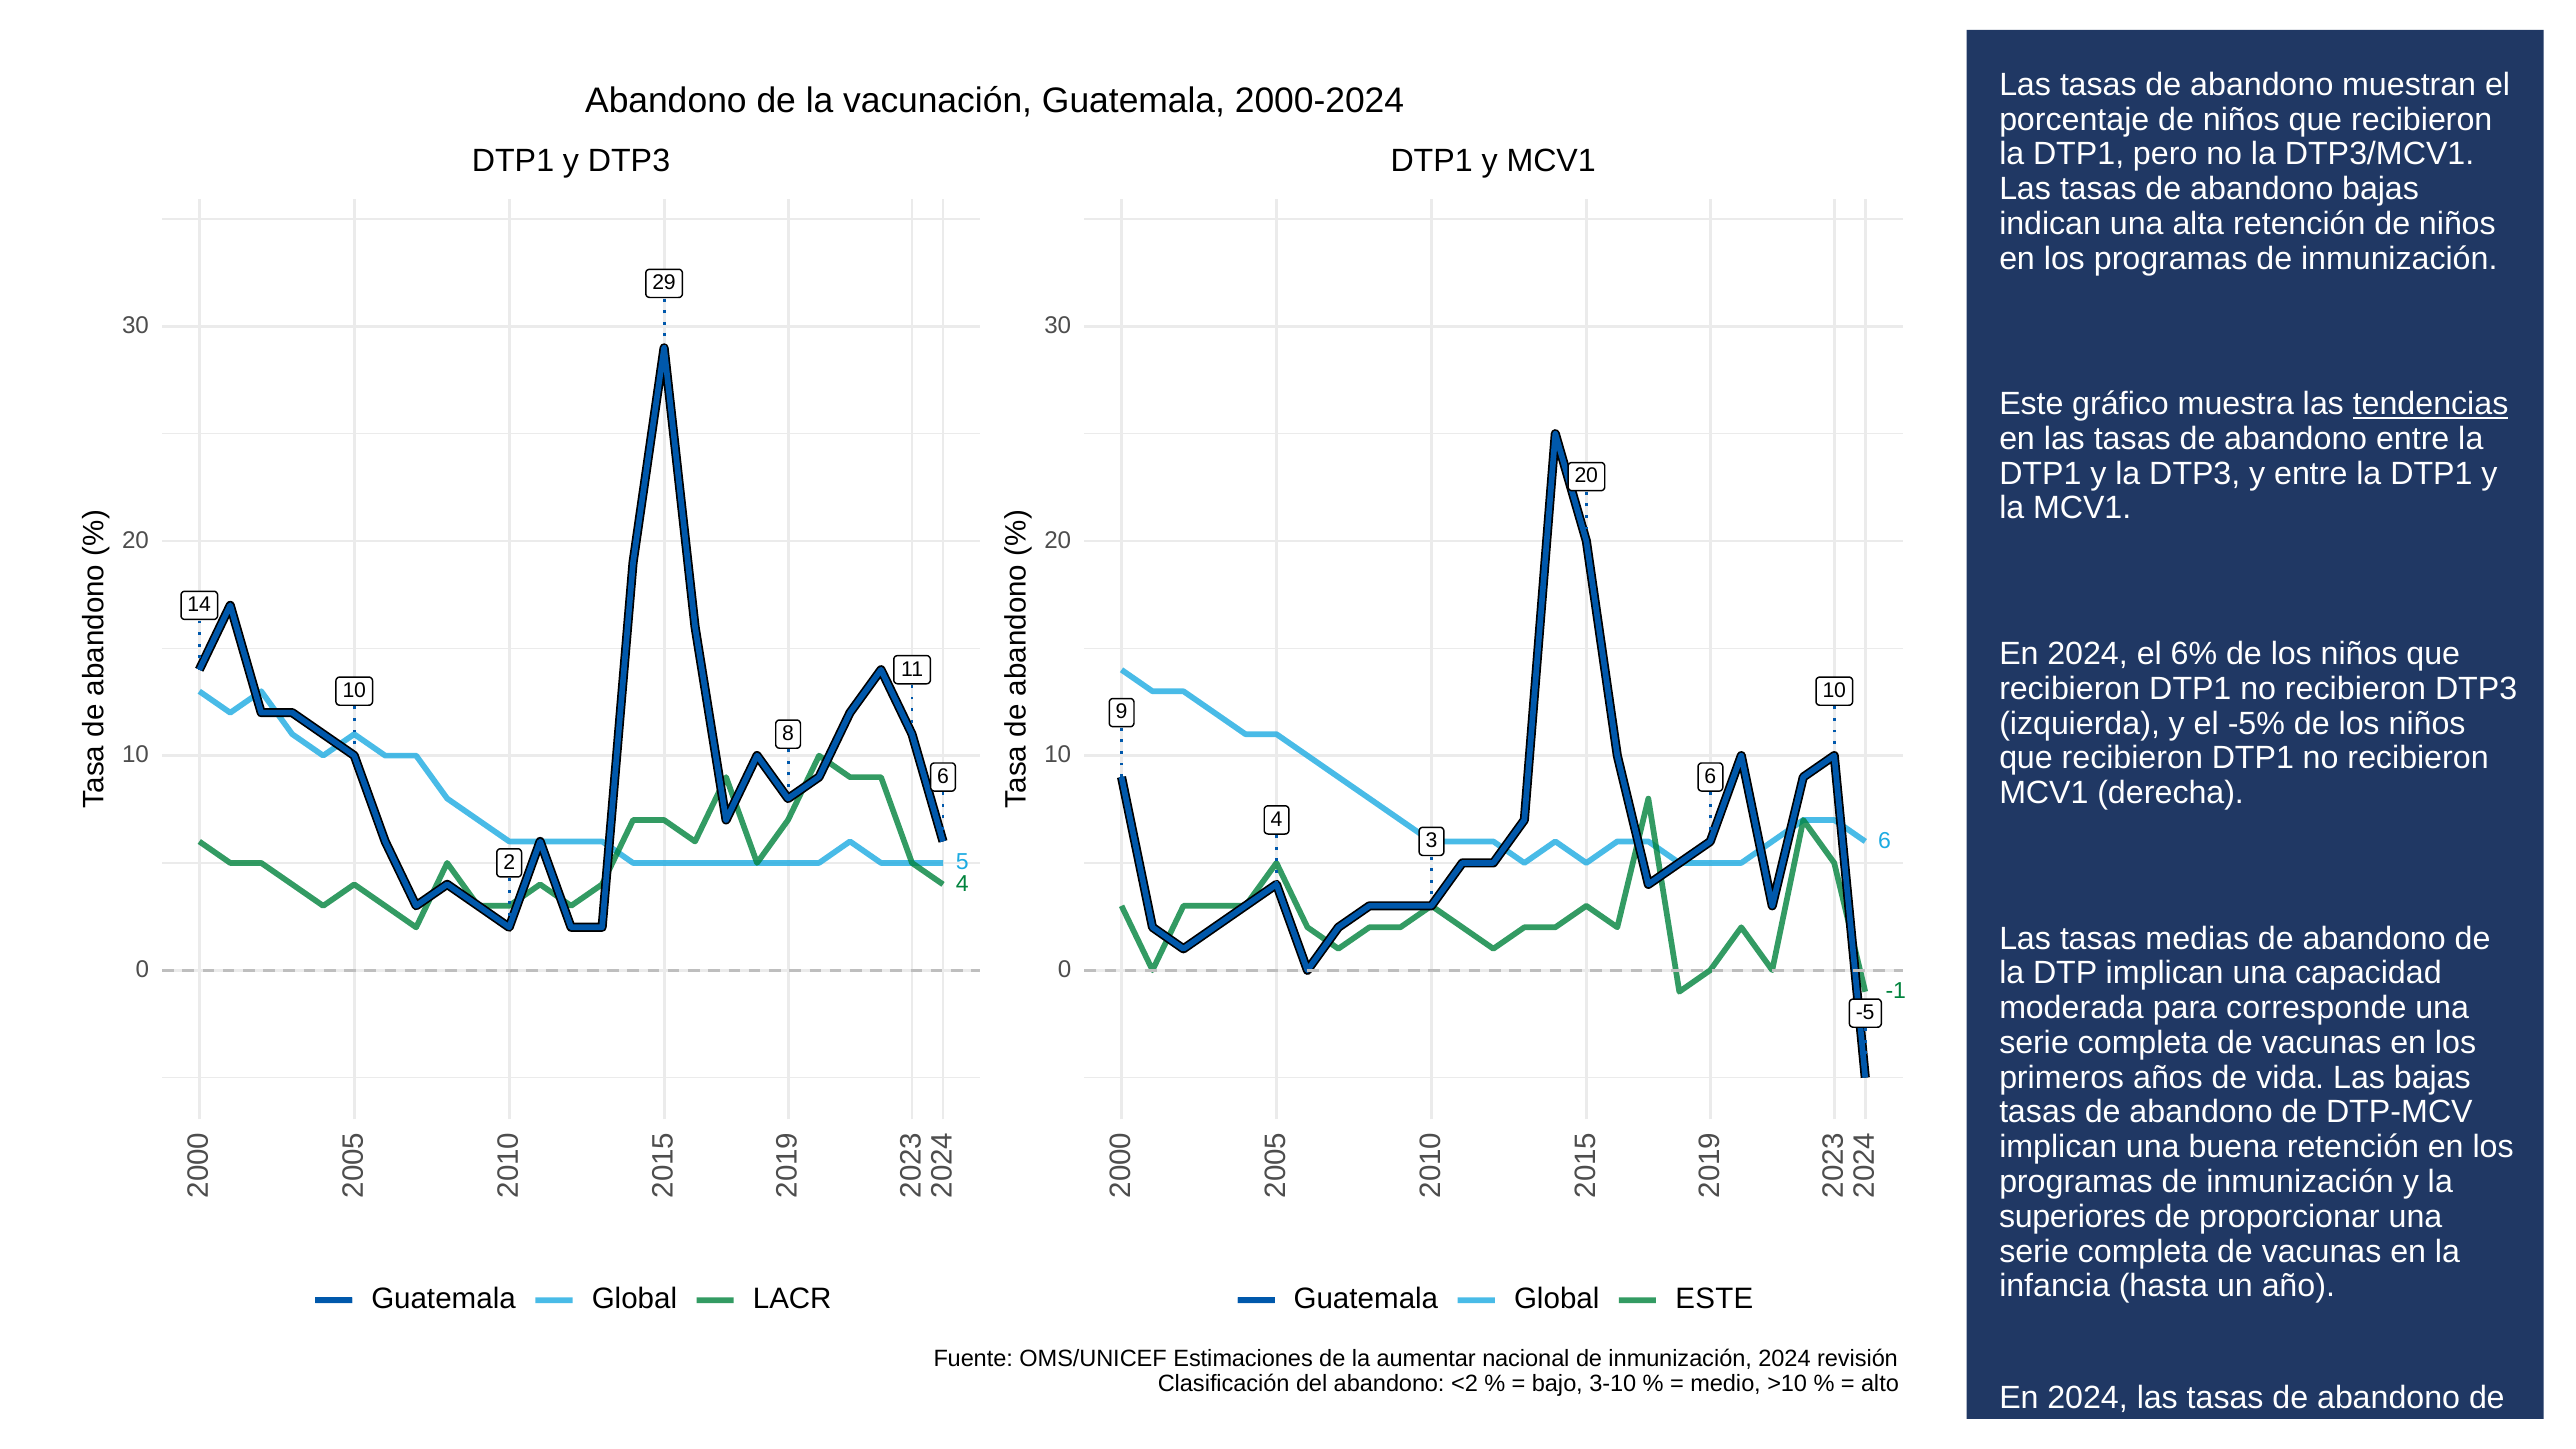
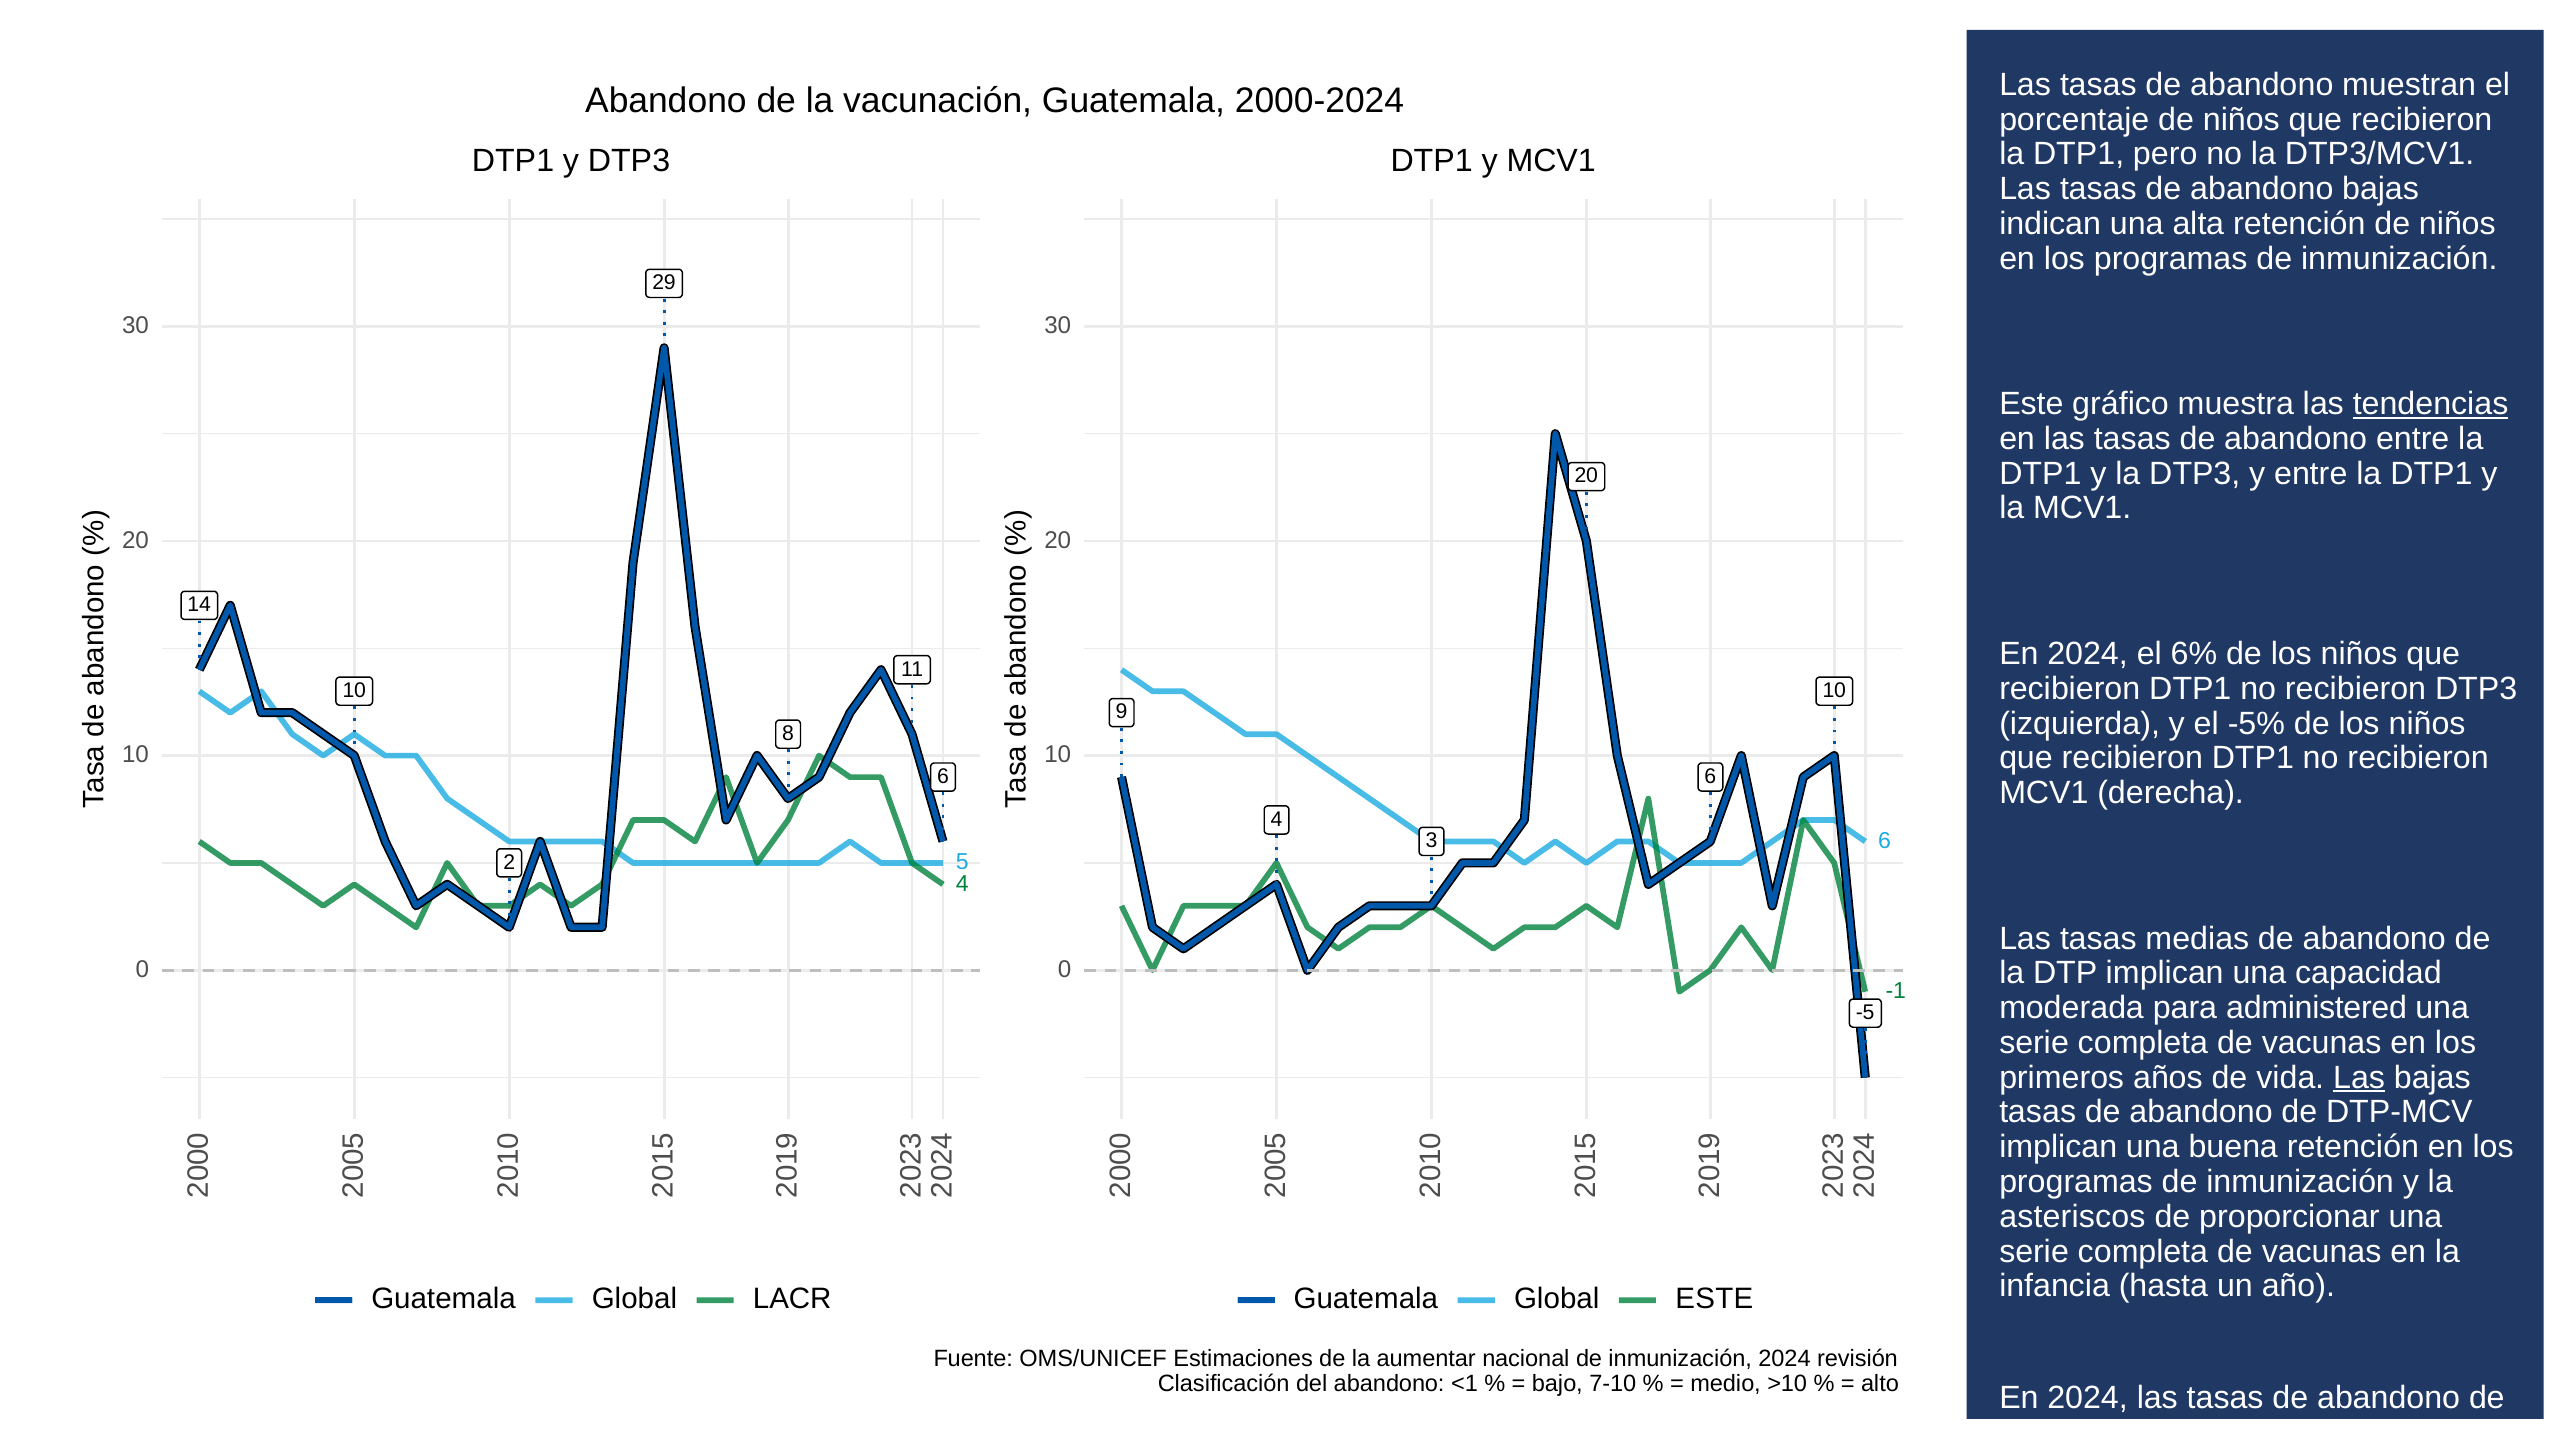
corresponde: corresponde -> administered
Las at (2359, 1078) underline: none -> present
superiores at (2073, 1217): superiores -> asteriscos
<2: <2 -> <1
3-10: 3-10 -> 7-10
